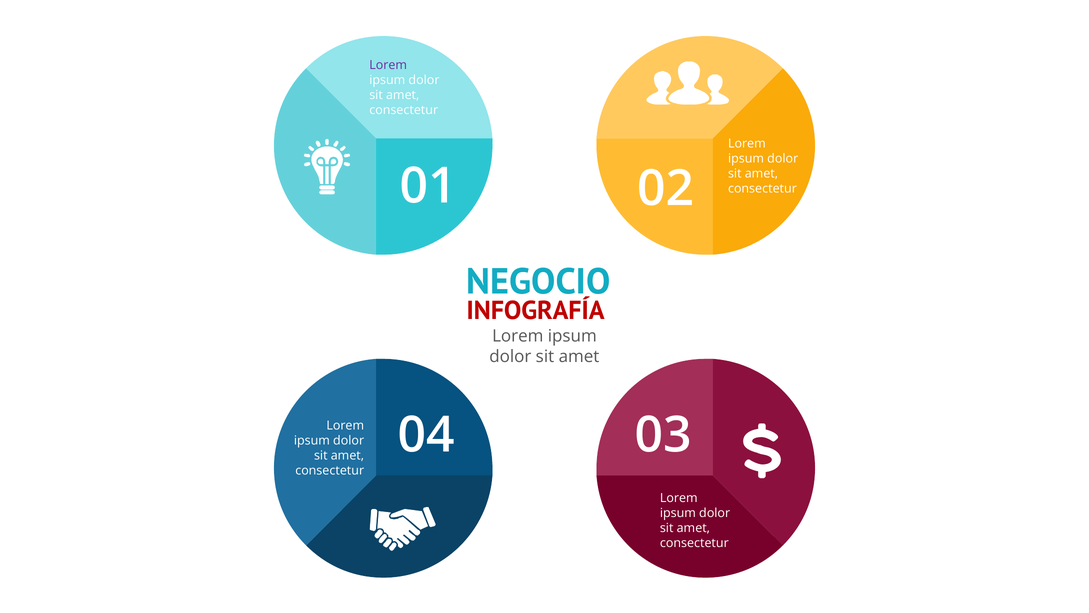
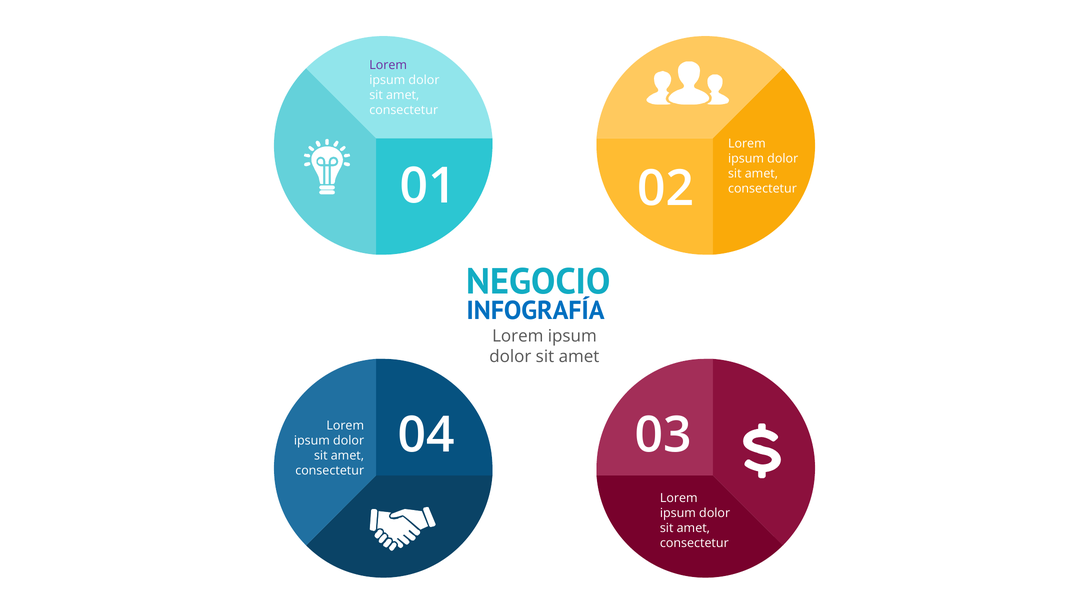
INFOGRAFÍA colour: red -> blue
